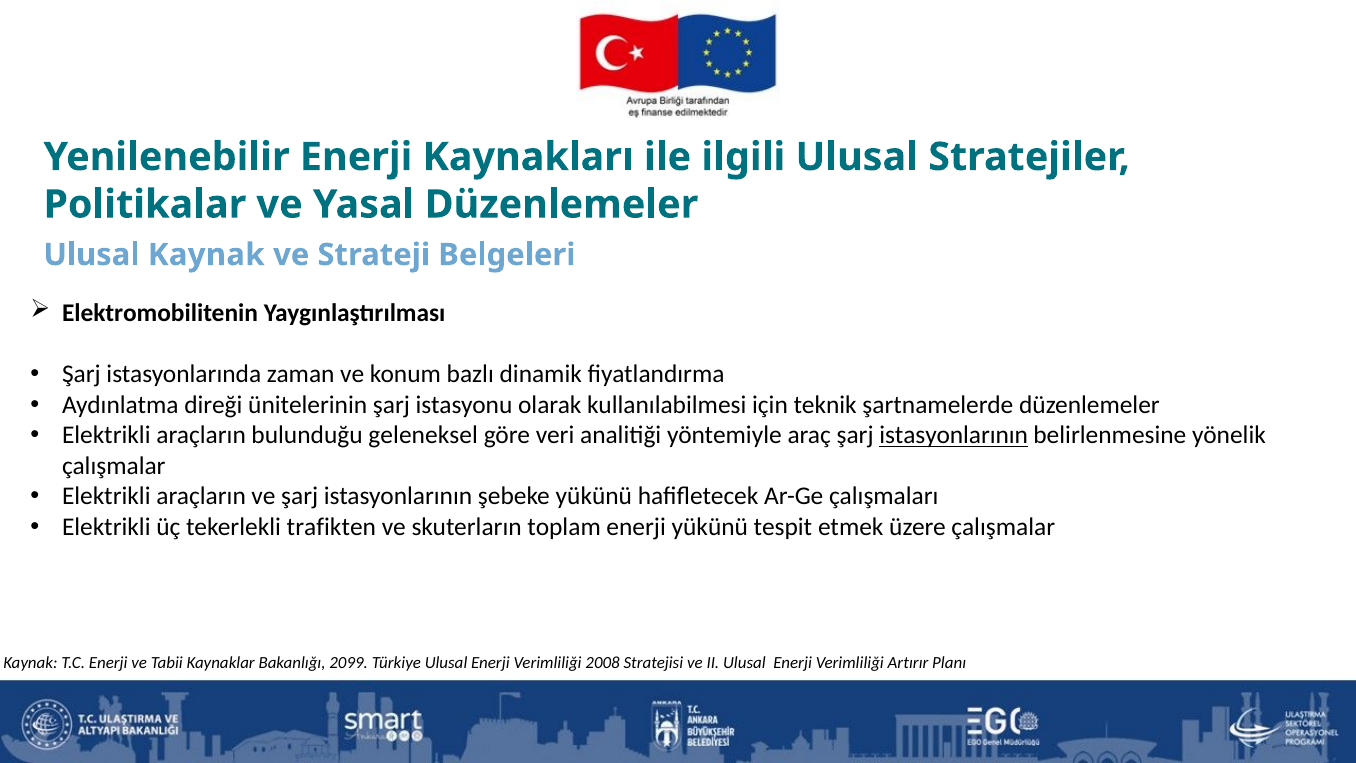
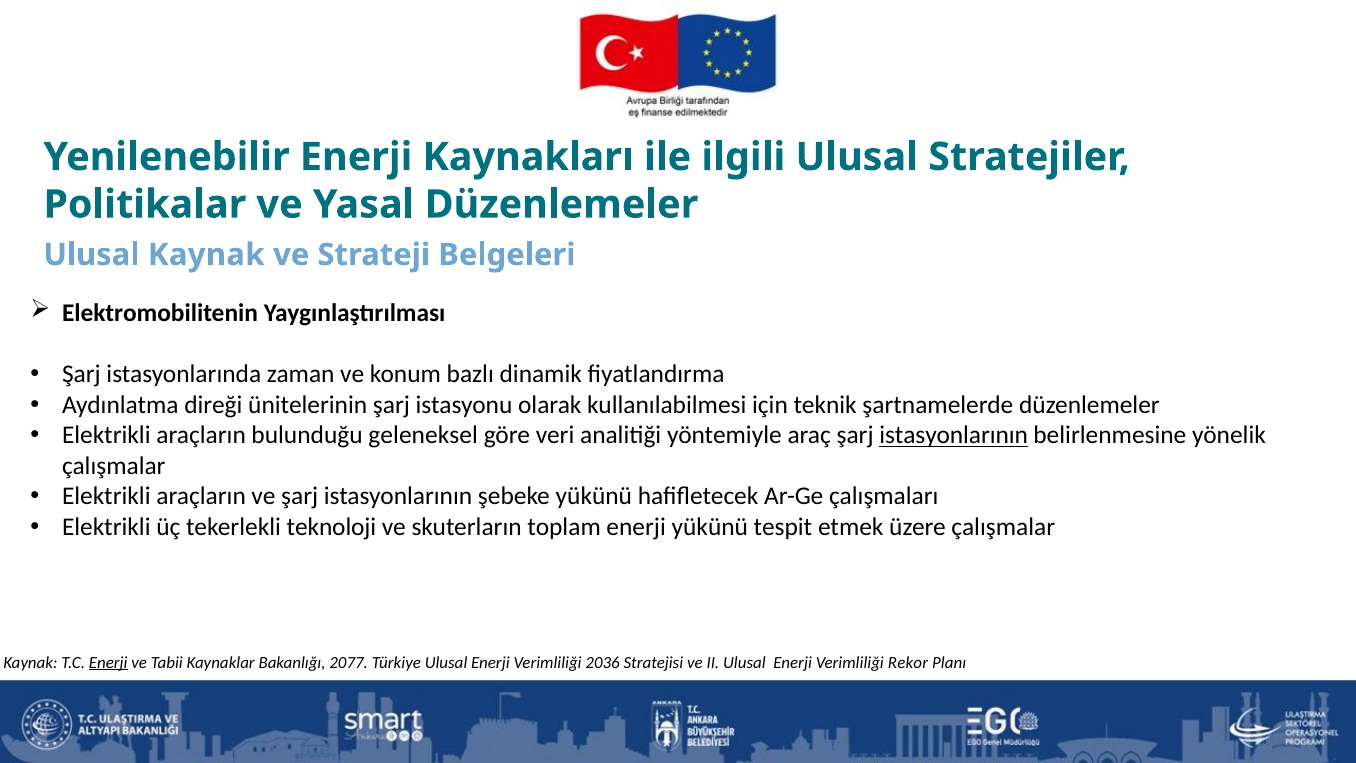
trafikten: trafikten -> teknoloji
Enerji at (108, 662) underline: none -> present
2099: 2099 -> 2077
2008: 2008 -> 2036
Artırır: Artırır -> Rekor
